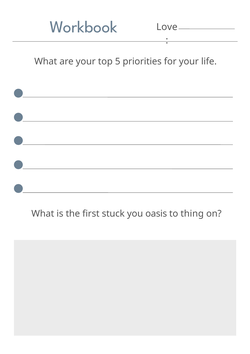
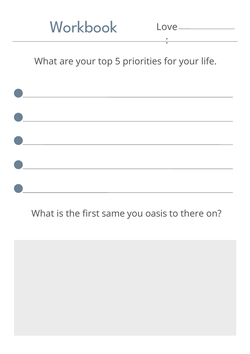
stuck: stuck -> same
thing: thing -> there
